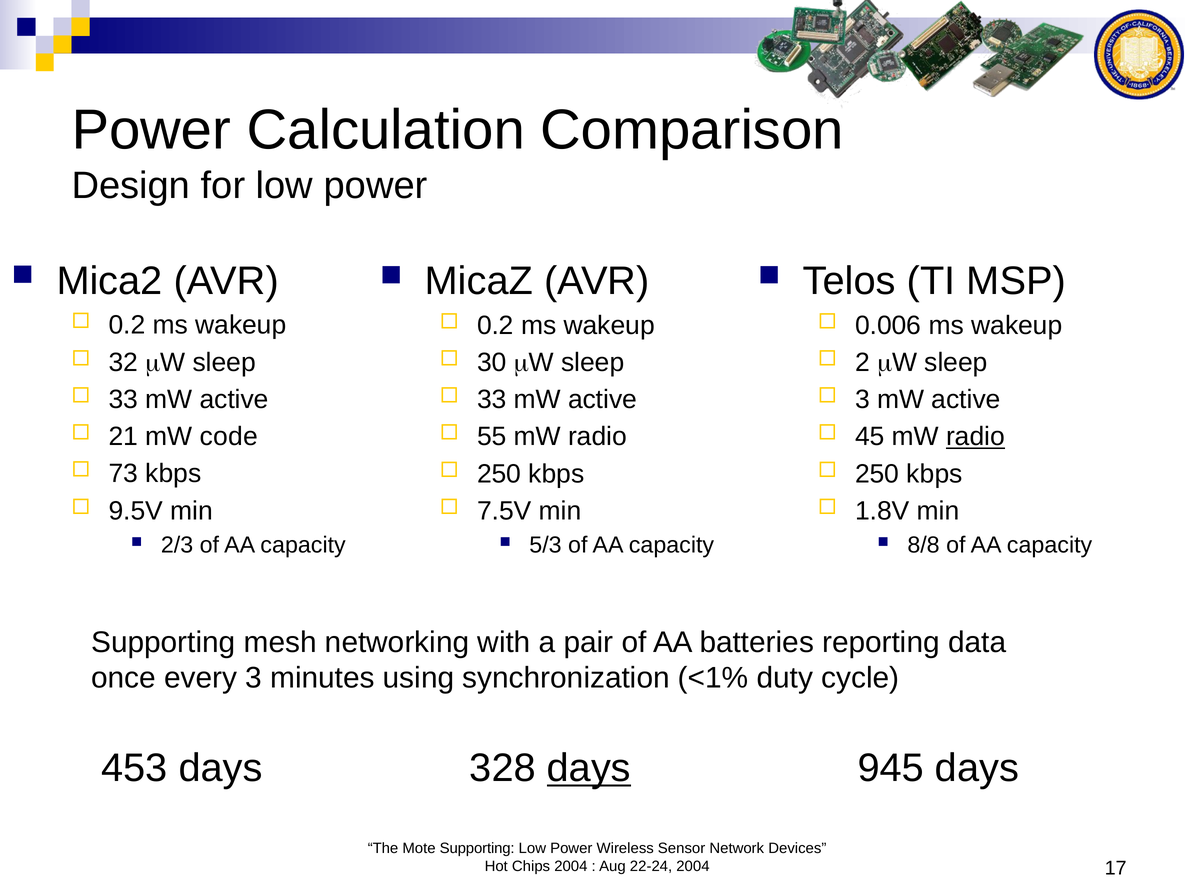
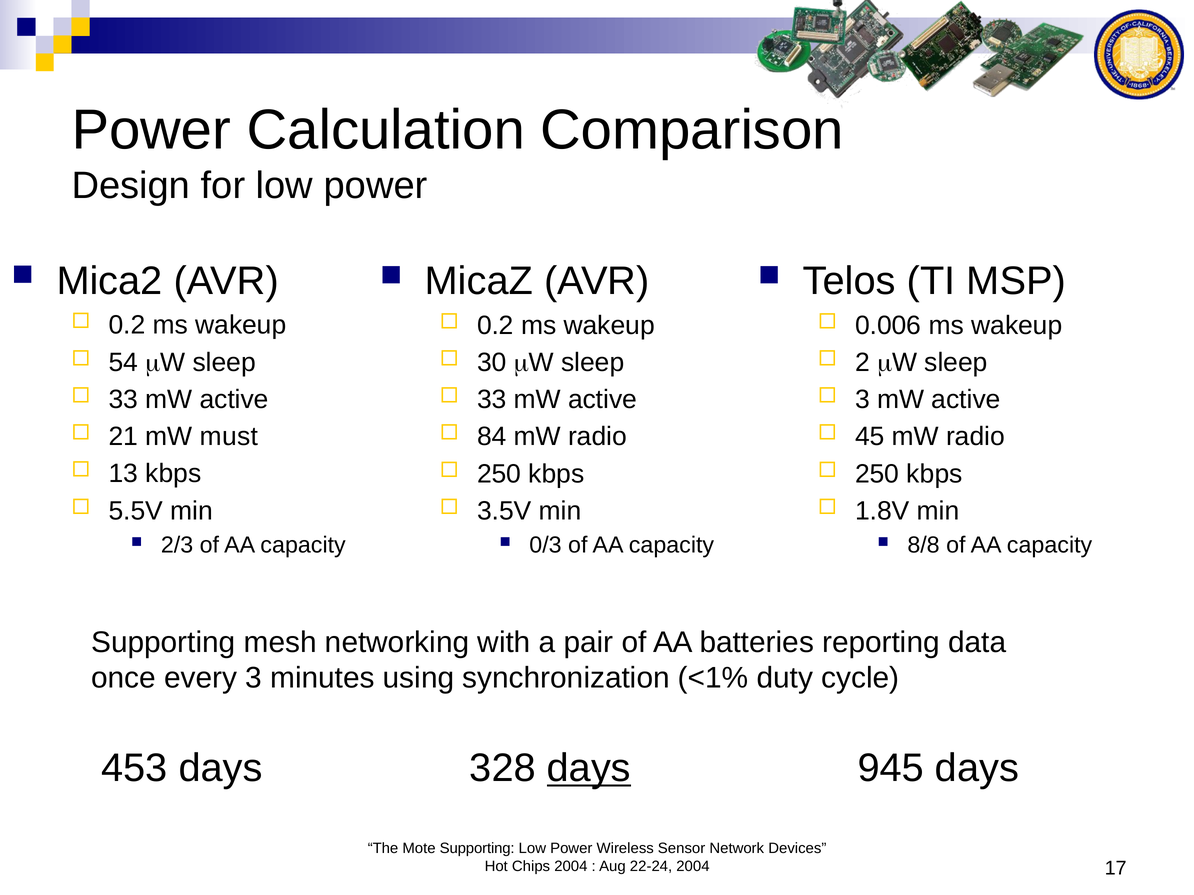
32: 32 -> 54
code: code -> must
55: 55 -> 84
radio at (976, 437) underline: present -> none
73: 73 -> 13
9.5V: 9.5V -> 5.5V
7.5V: 7.5V -> 3.5V
5/3: 5/3 -> 0/3
